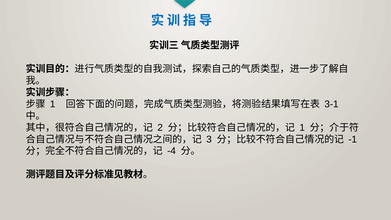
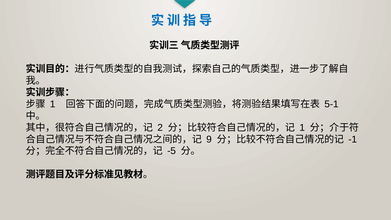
3-1: 3-1 -> 5-1
3: 3 -> 9
-4: -4 -> -5
